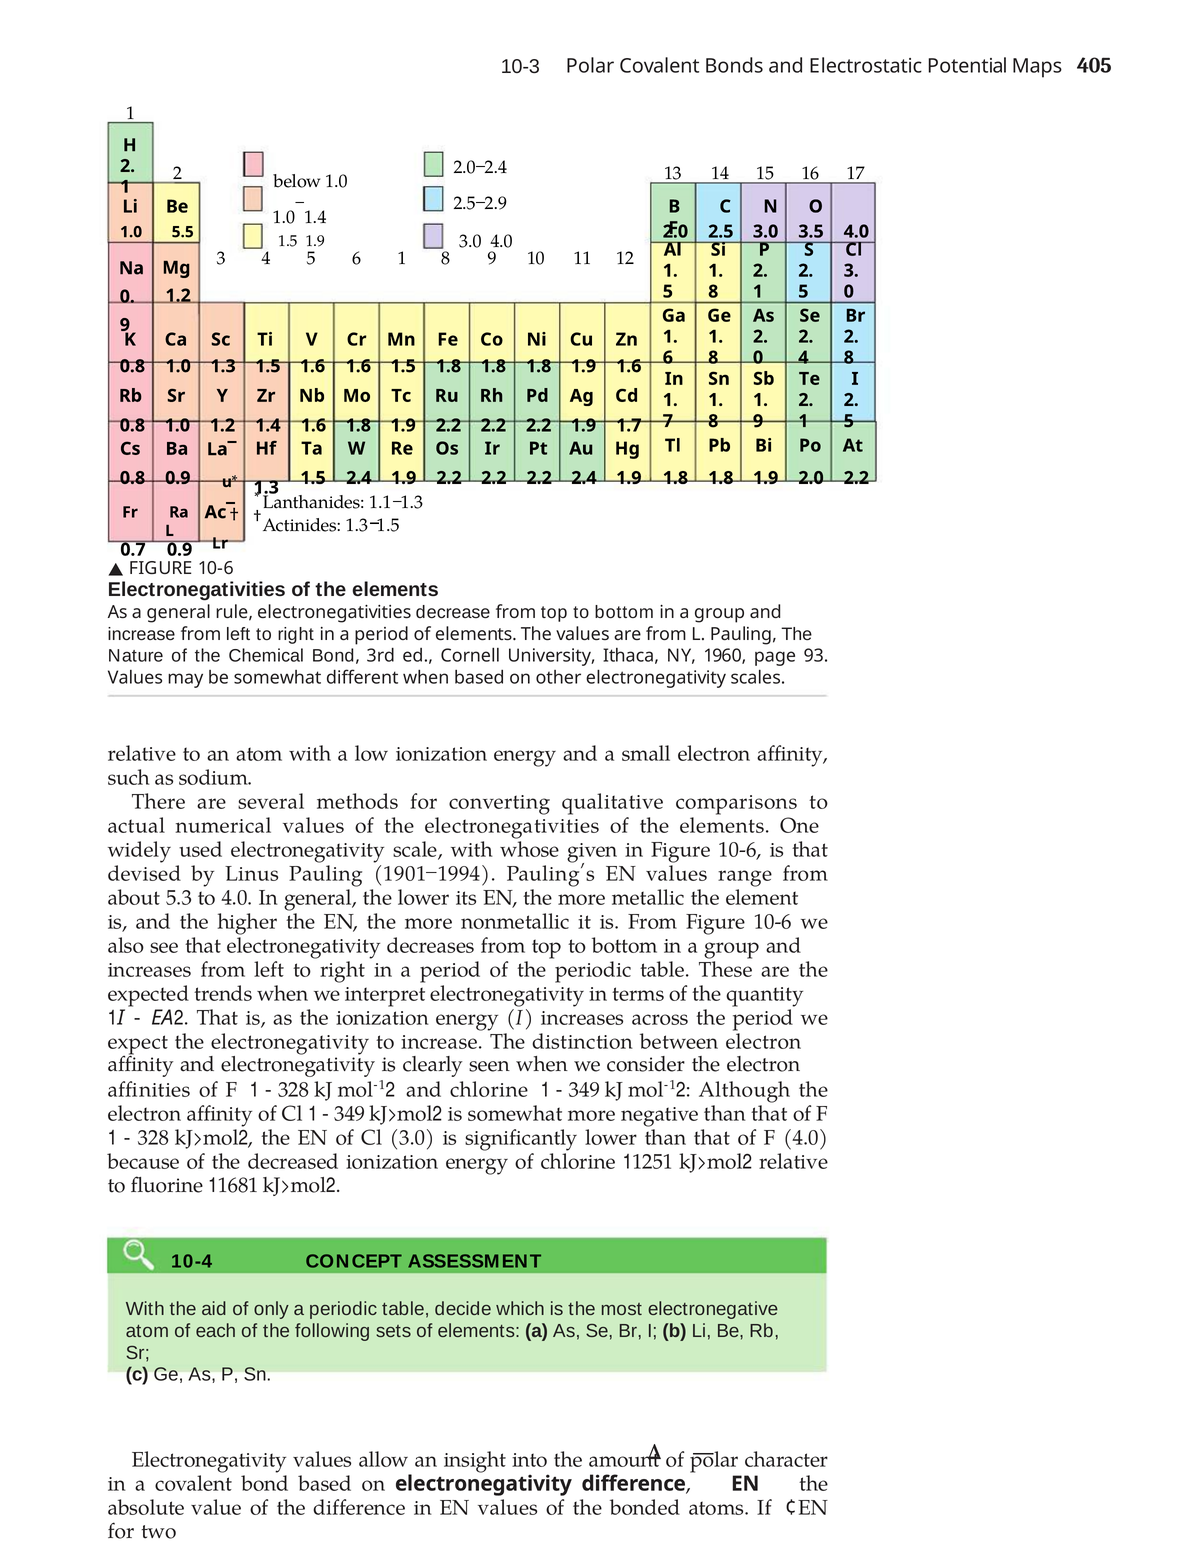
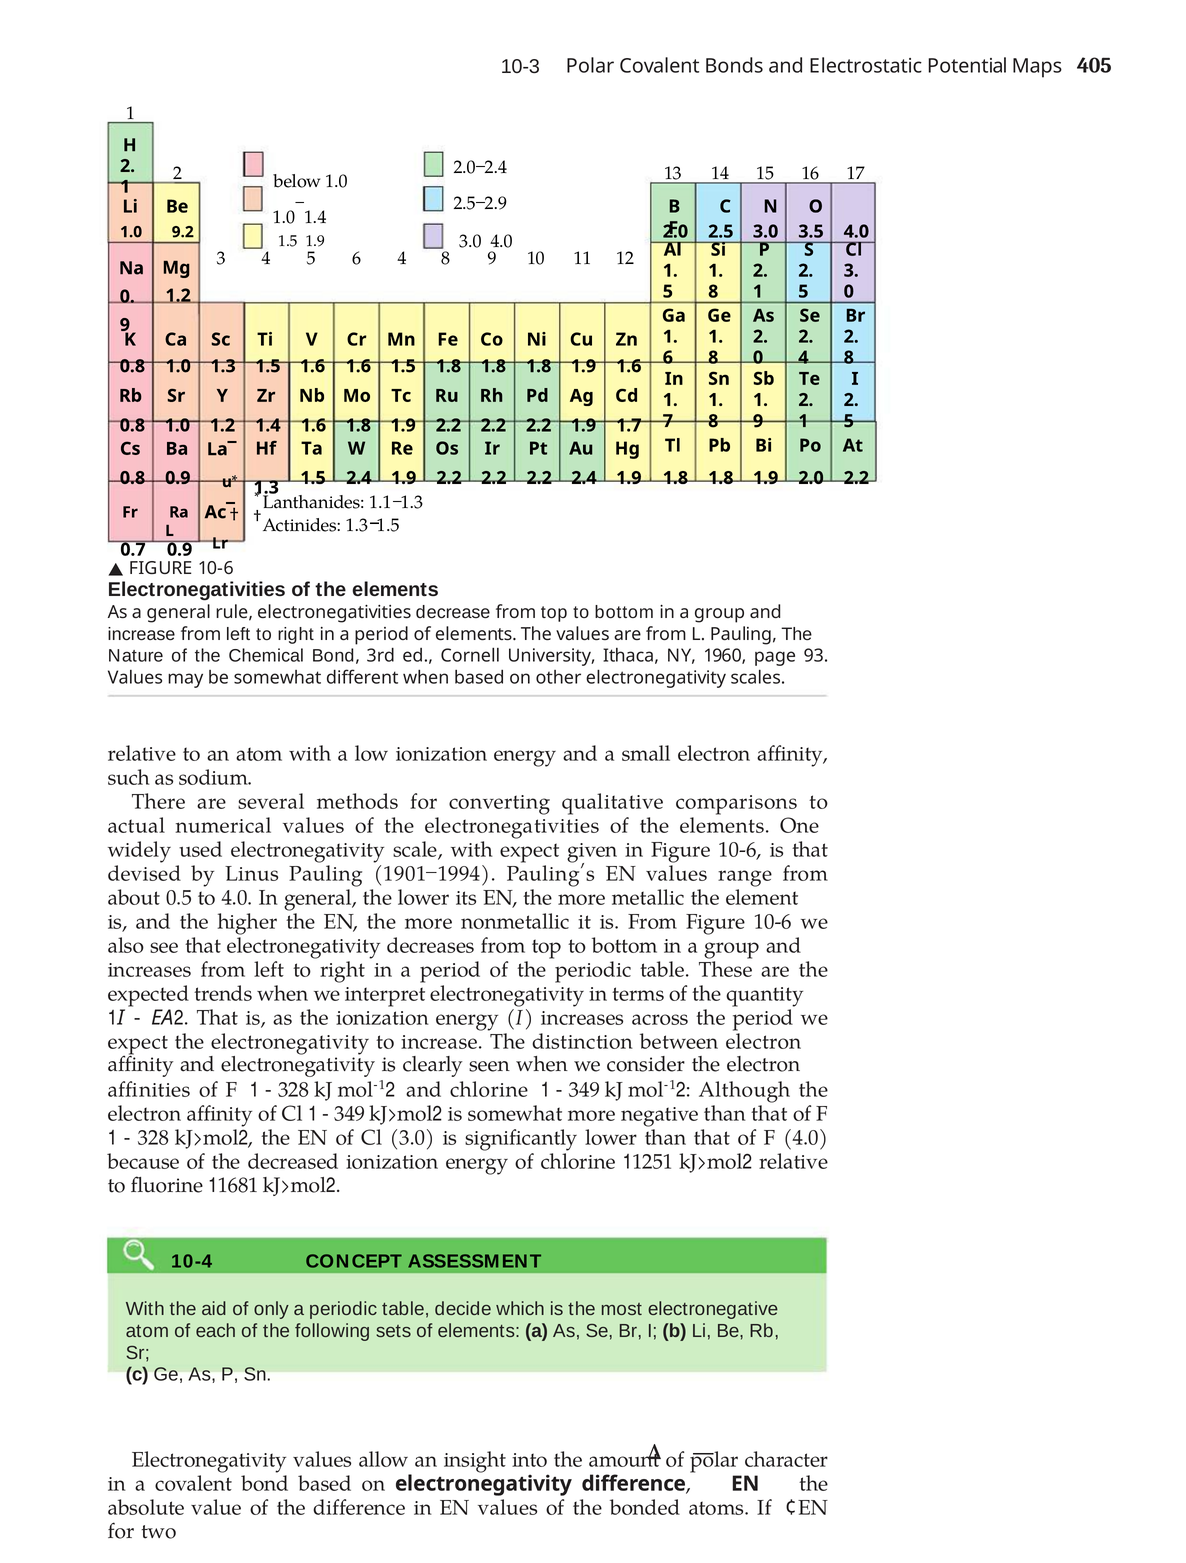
5.5: 5.5 -> 9.2
6 1: 1 -> 4
with whose: whose -> expect
5.3: 5.3 -> 0.5
